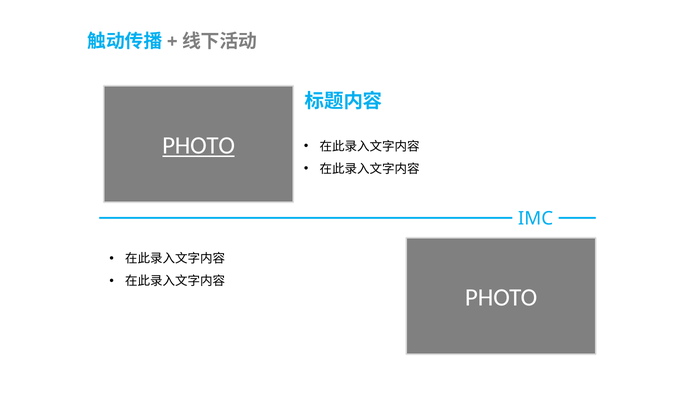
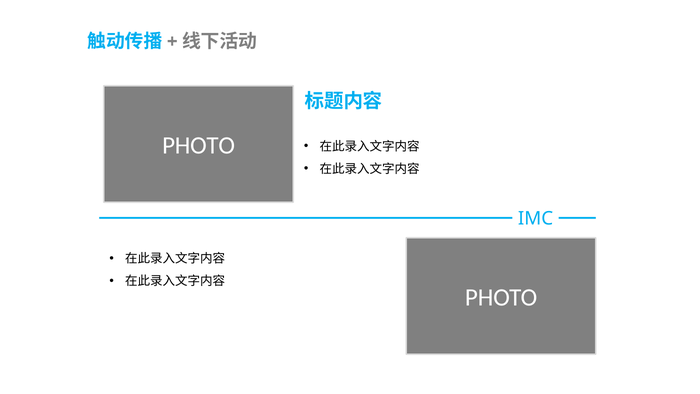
PHOTO at (199, 146) underline: present -> none
